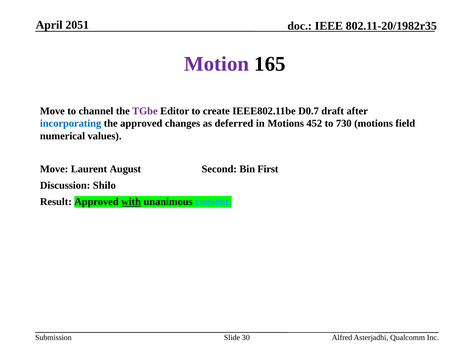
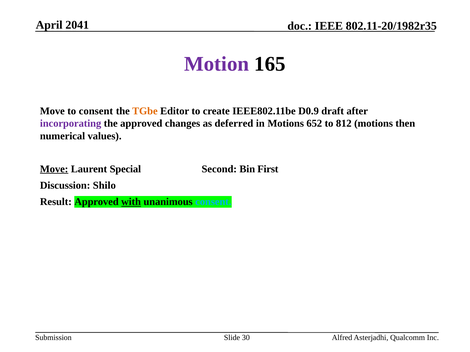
2051: 2051 -> 2041
to channel: channel -> consent
TGbe colour: purple -> orange
D0.7: D0.7 -> D0.9
incorporating colour: blue -> purple
452: 452 -> 652
730: 730 -> 812
field: field -> then
Move at (54, 169) underline: none -> present
August: August -> Special
